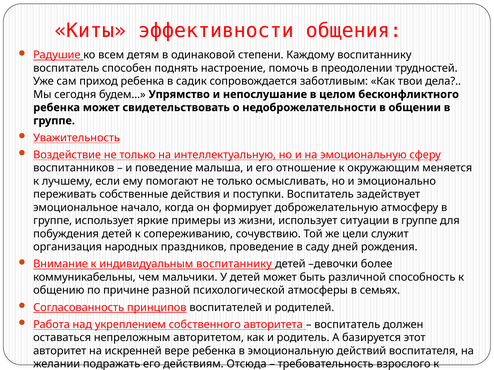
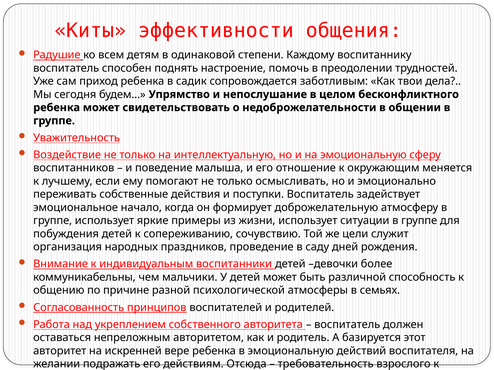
индивидуальным воспитаннику: воспитаннику -> воспитанники
